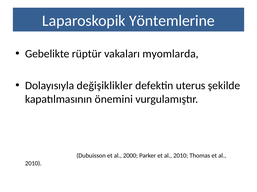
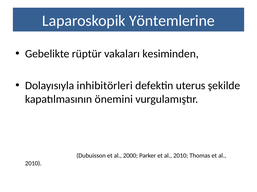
myomlarda: myomlarda -> kesiminden
değişiklikler: değişiklikler -> inhibitörleri
